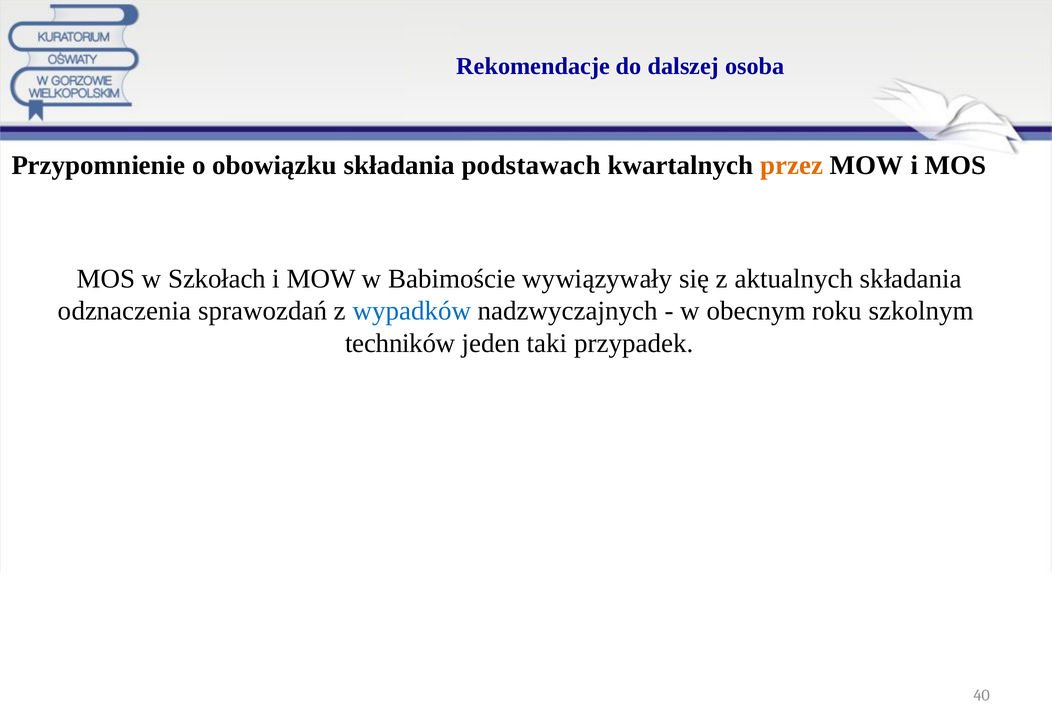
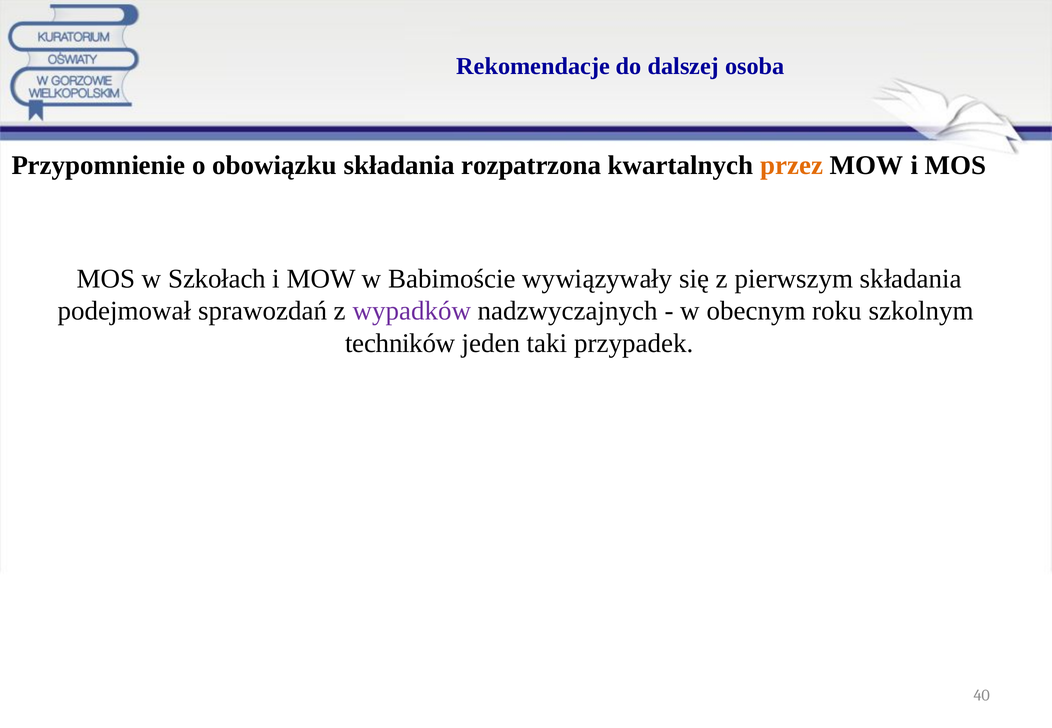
podstawach: podstawach -> rozpatrzona
aktualnych: aktualnych -> pierwszym
odznaczenia: odznaczenia -> podejmował
wypadków colour: blue -> purple
